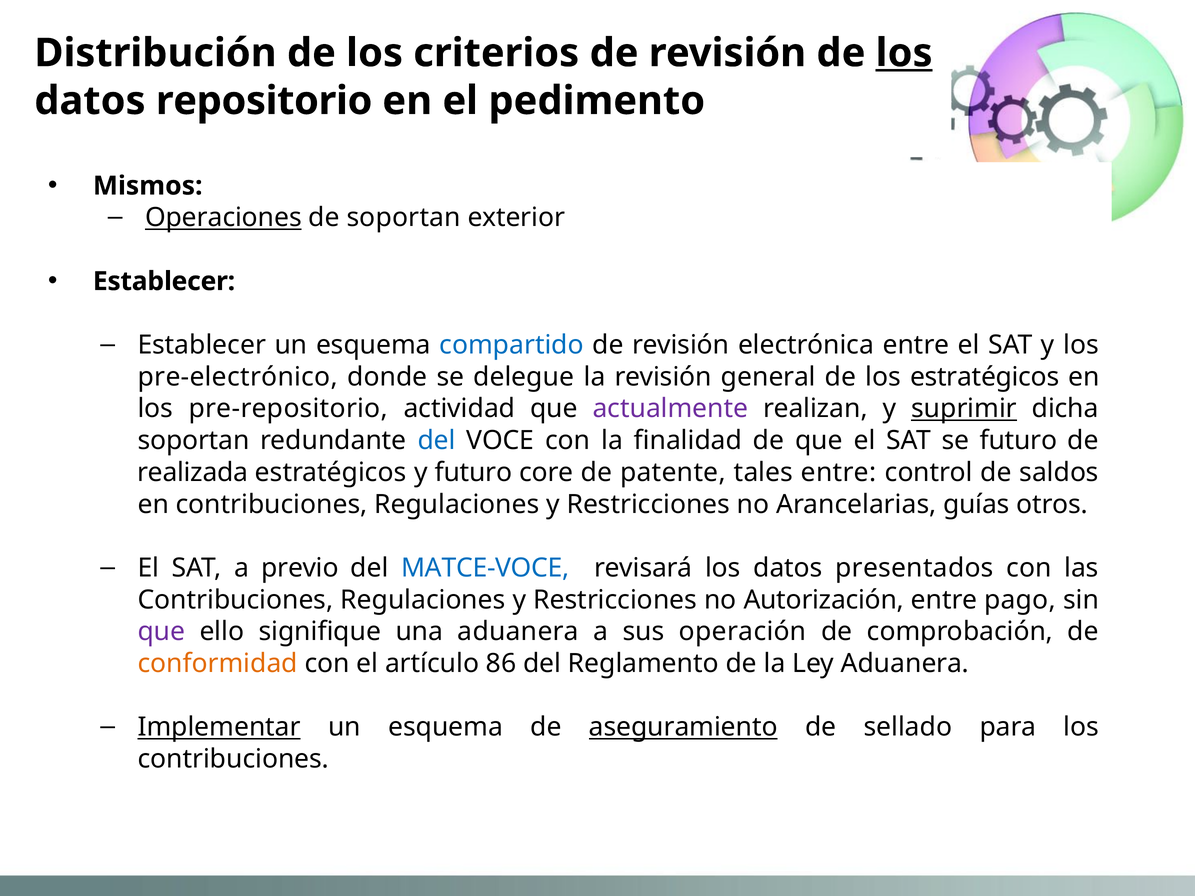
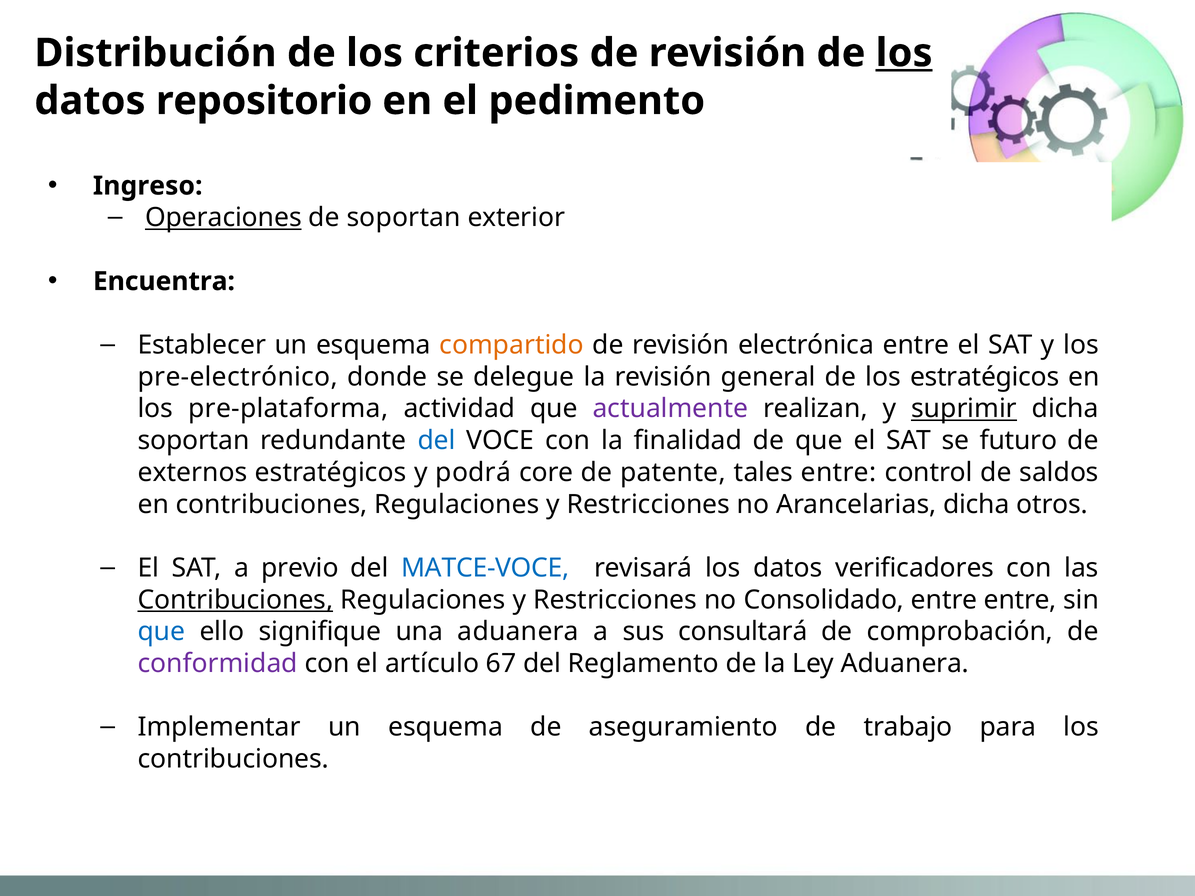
Mismos: Mismos -> Ingreso
Establecer at (164, 281): Establecer -> Encuentra
compartido colour: blue -> orange
pre-repositorio: pre-repositorio -> pre-plataforma
realizada: realizada -> externos
y futuro: futuro -> podrá
Arancelarias guías: guías -> dicha
presentados: presentados -> verificadores
Contribuciones at (235, 600) underline: none -> present
Autorización: Autorización -> Consolidado
entre pago: pago -> entre
que at (161, 632) colour: purple -> blue
operación: operación -> consultará
conformidad colour: orange -> purple
86: 86 -> 67
Implementar underline: present -> none
aseguramiento underline: present -> none
sellado: sellado -> trabajo
